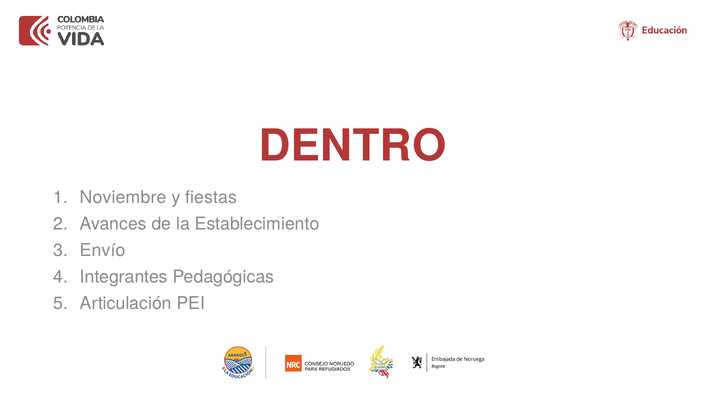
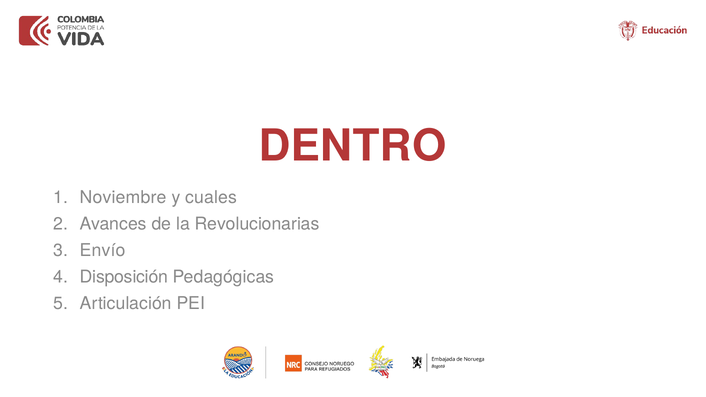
fiestas: fiestas -> cuales
Establecimiento: Establecimiento -> Revolucionarias
Integrantes: Integrantes -> Disposición
